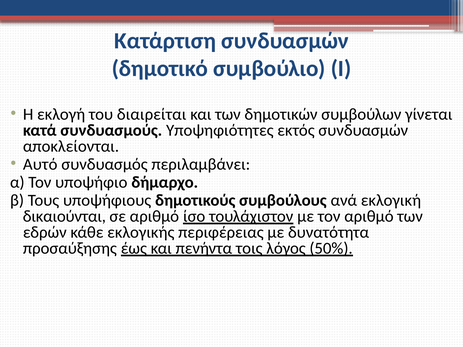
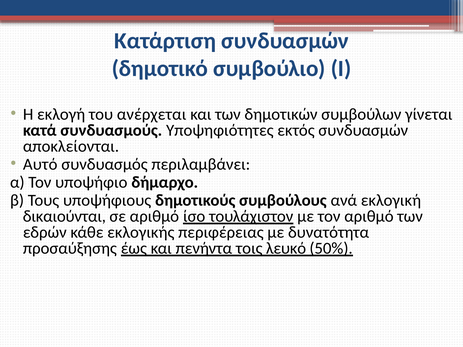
διαιρείται: διαιρείται -> ανέρχεται
λόγος: λόγος -> λευκό
